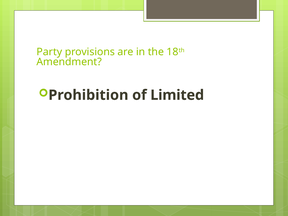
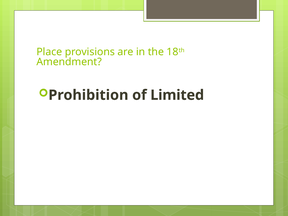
Party: Party -> Place
